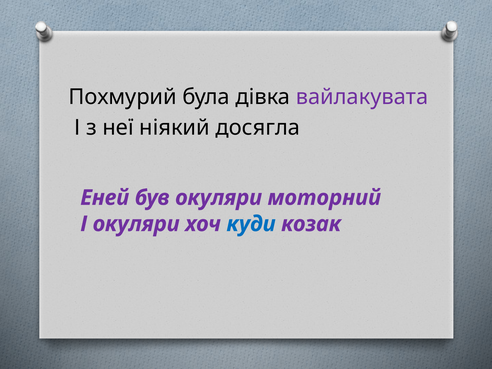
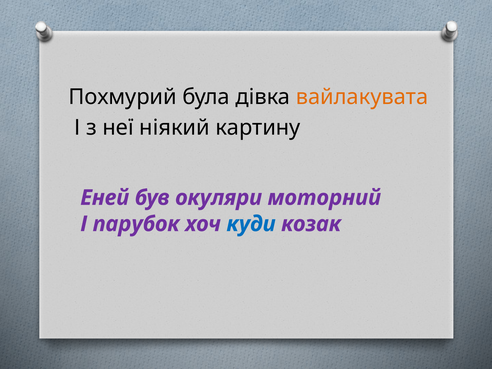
вайлакувата colour: purple -> orange
досягла: досягла -> картину
І окуляри: окуляри -> парубок
